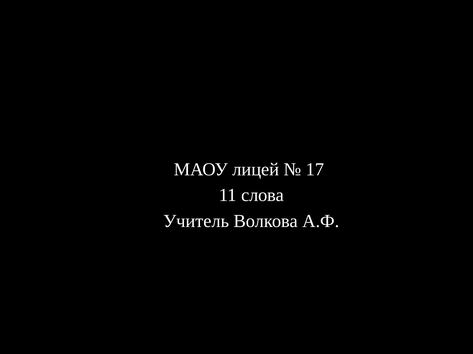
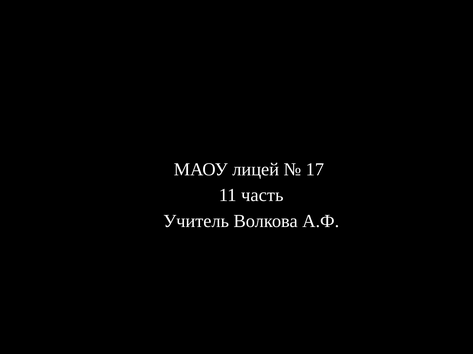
слова: слова -> часть
